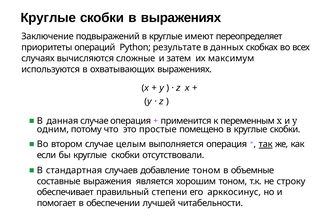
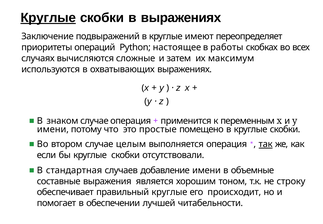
Круглые at (48, 18) underline: none -> present
результате: результате -> настоящее
данных: данных -> работы
данная: данная -> знаком
одним at (53, 129): одним -> имени
добавление тоном: тоном -> имени
правильный степени: степени -> круглые
арккосинус: арккосинус -> происходит
